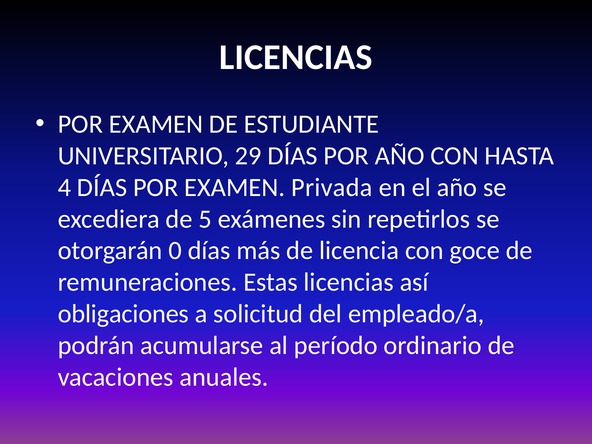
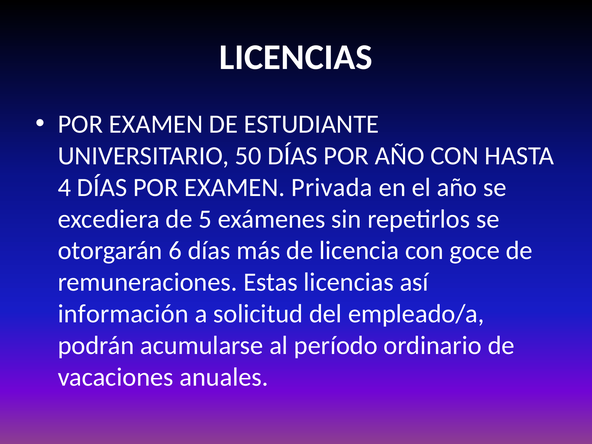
29: 29 -> 50
0: 0 -> 6
obligaciones: obligaciones -> información
